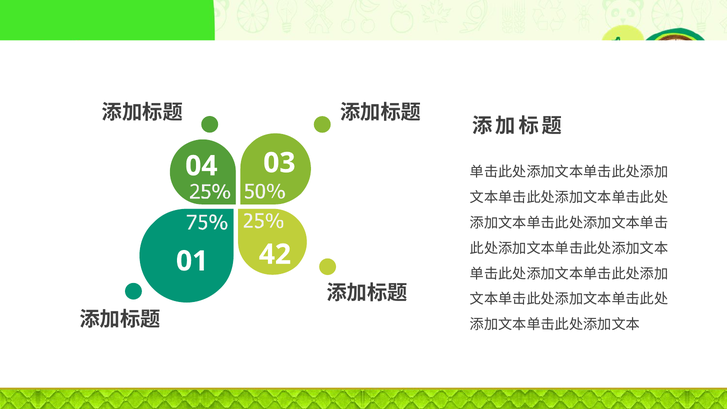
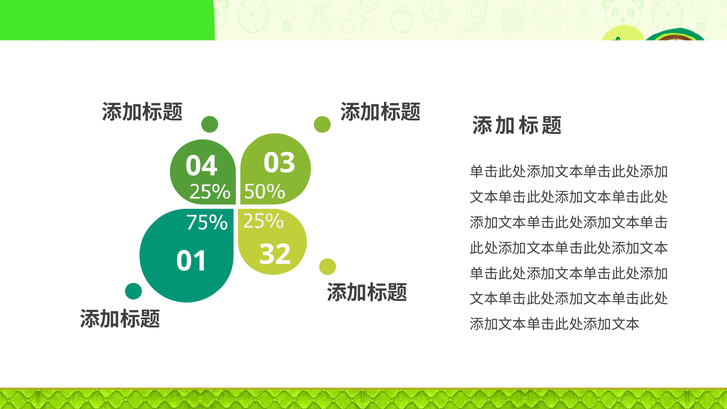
42: 42 -> 32
